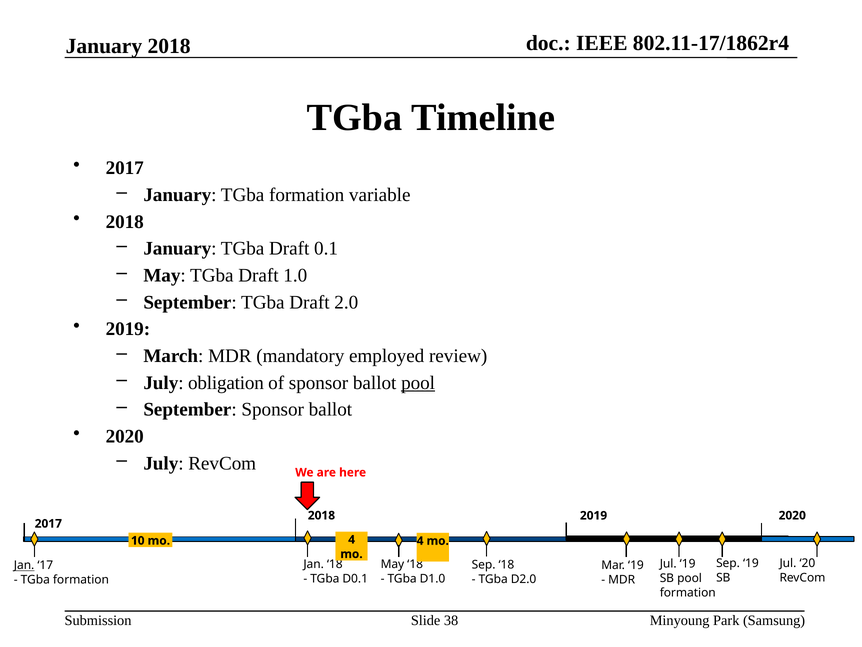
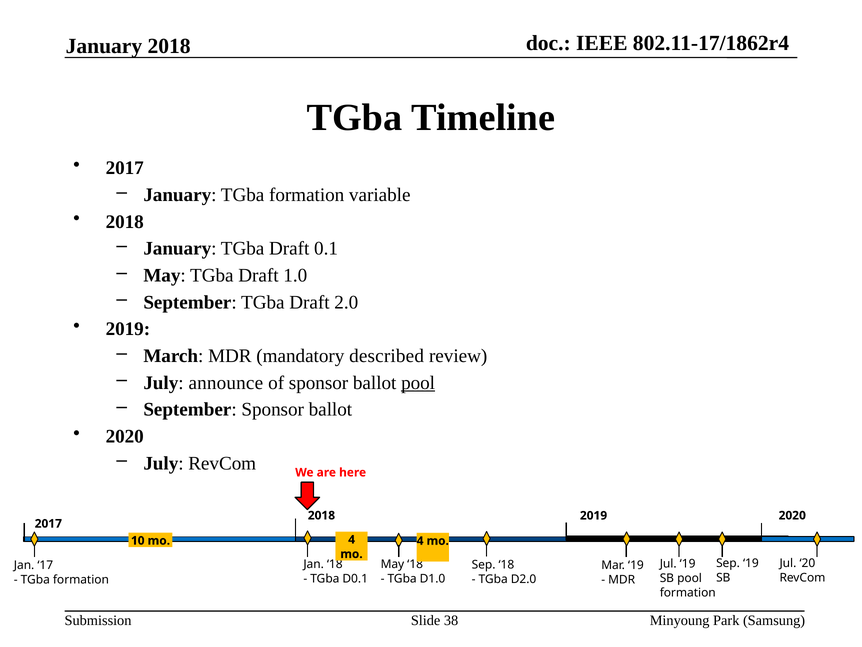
employed: employed -> described
obligation: obligation -> announce
Jan at (24, 565) underline: present -> none
